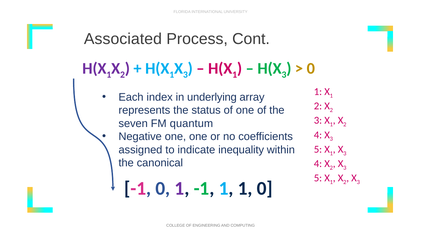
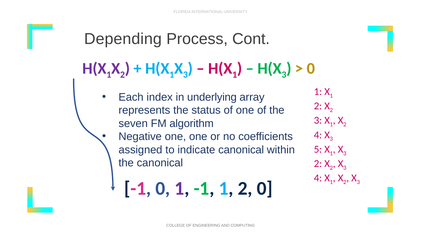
Associated: Associated -> Depending
quantum: quantum -> algorithm
indicate inequality: inequality -> canonical
4 at (318, 164): 4 -> 2
5 at (318, 178): 5 -> 4
-1 1 1: 1 -> 2
